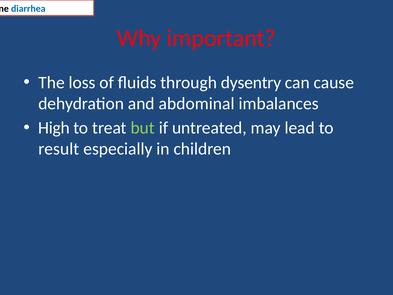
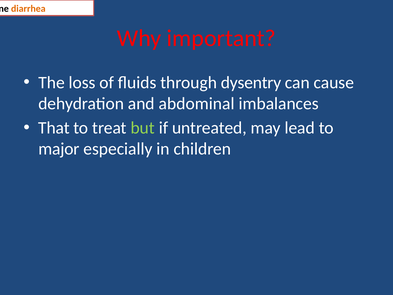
diarrhea colour: blue -> orange
High: High -> That
result: result -> major
